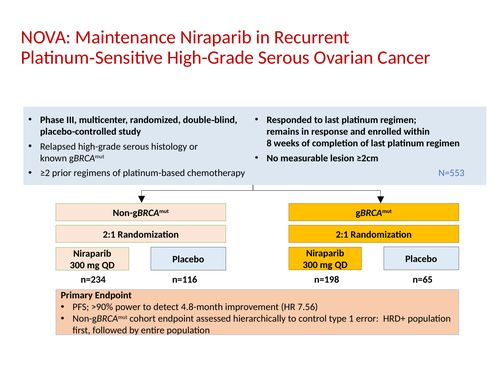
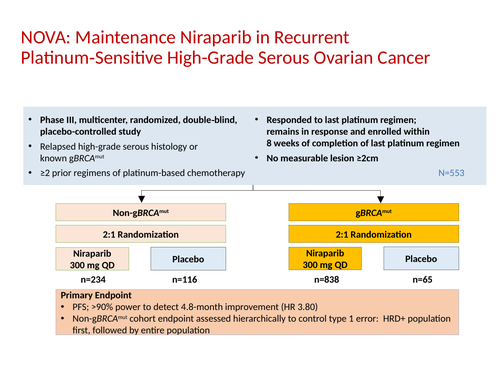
n=198: n=198 -> n=838
7.56: 7.56 -> 3.80
